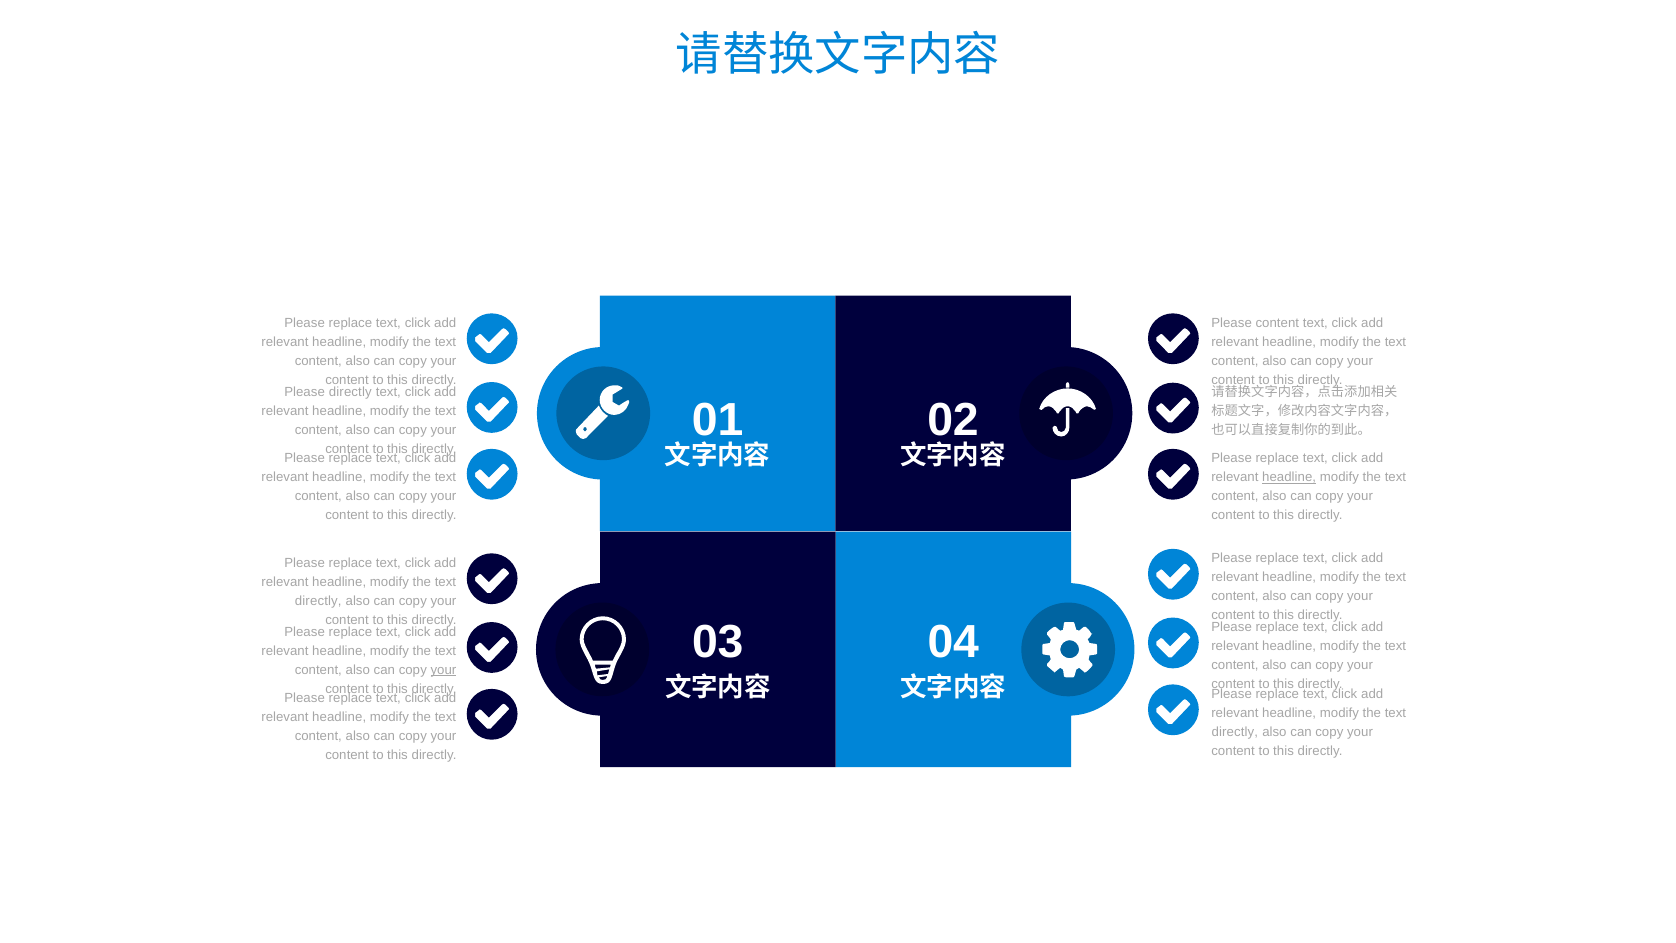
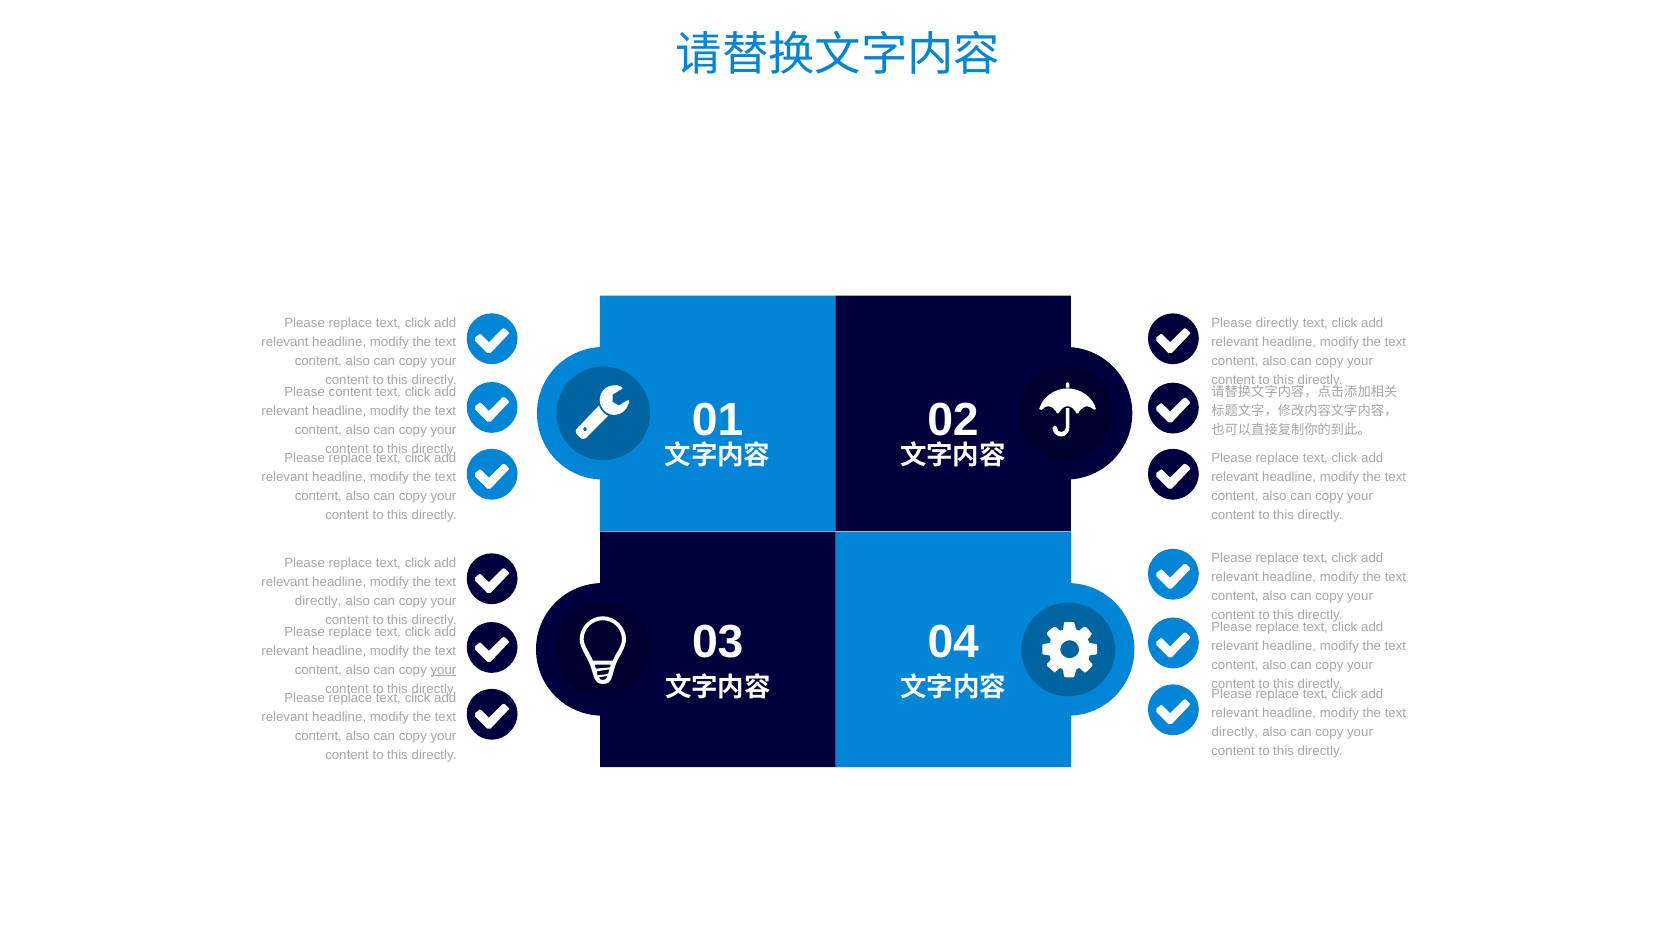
Please content: content -> directly
Please directly: directly -> content
headline at (1289, 477) underline: present -> none
